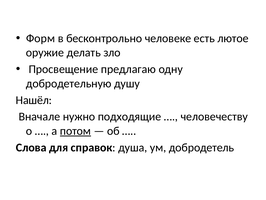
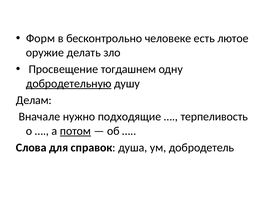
предлагаю: предлагаю -> тогдашнем
добродетельную underline: none -> present
Нашёл: Нашёл -> Делам
человечеству: человечеству -> терпеливость
